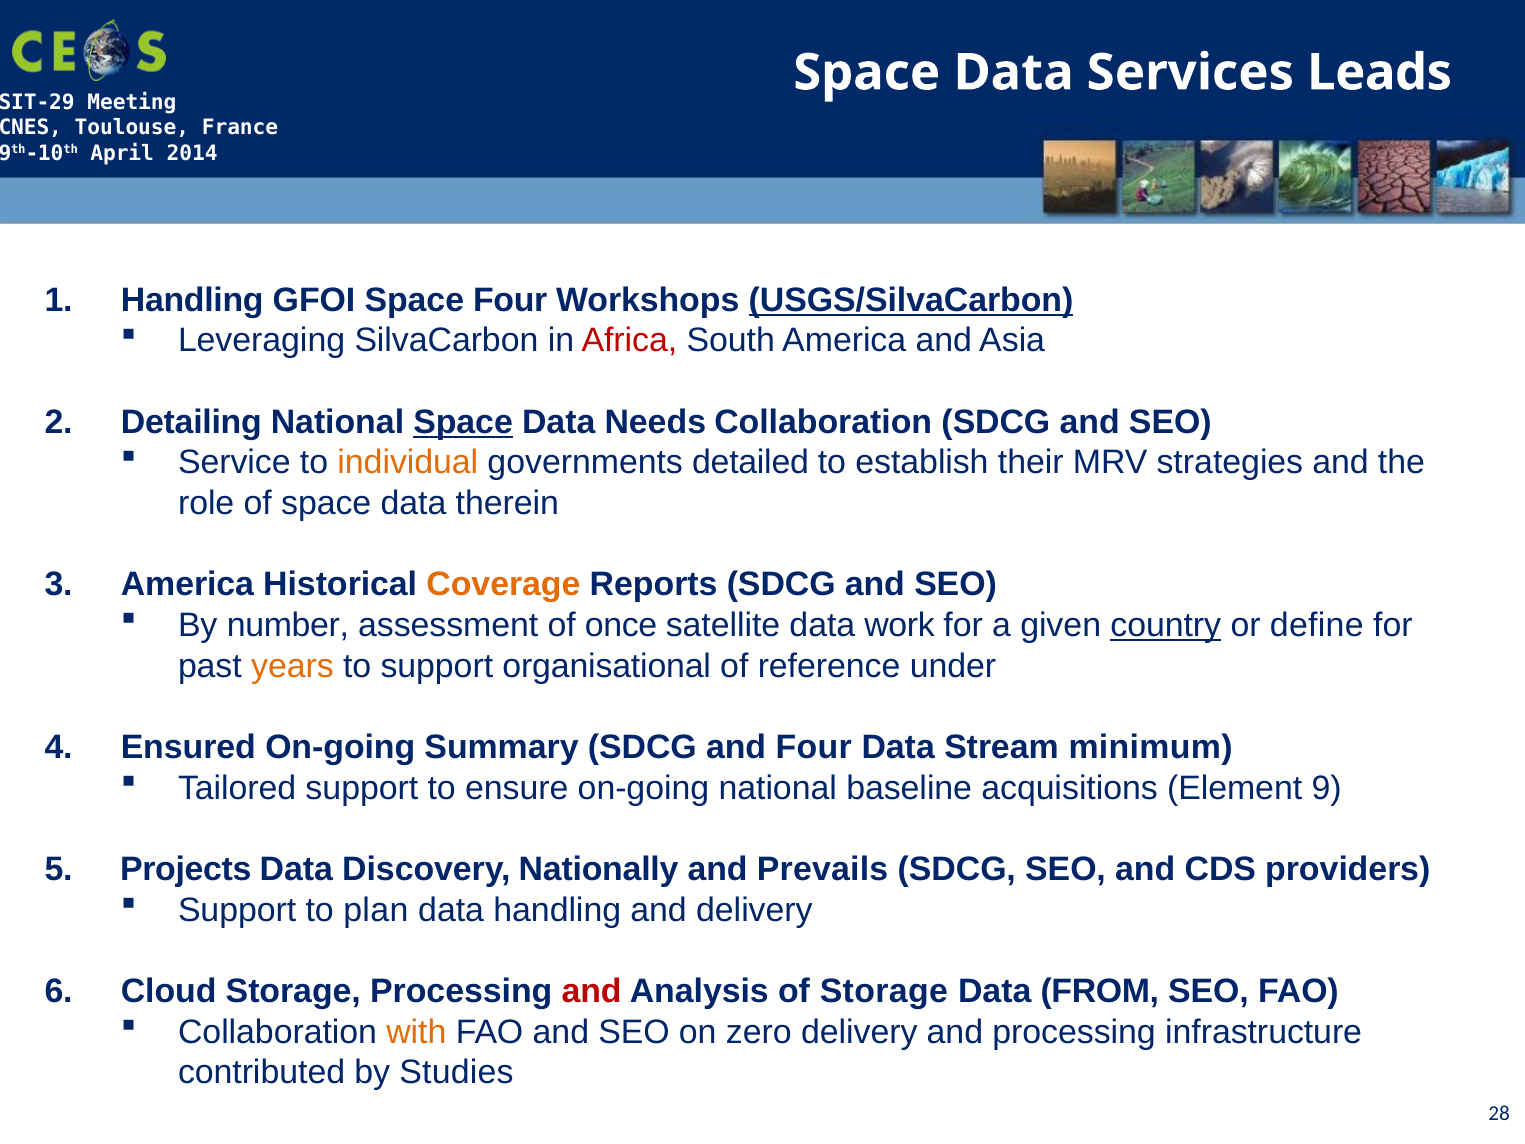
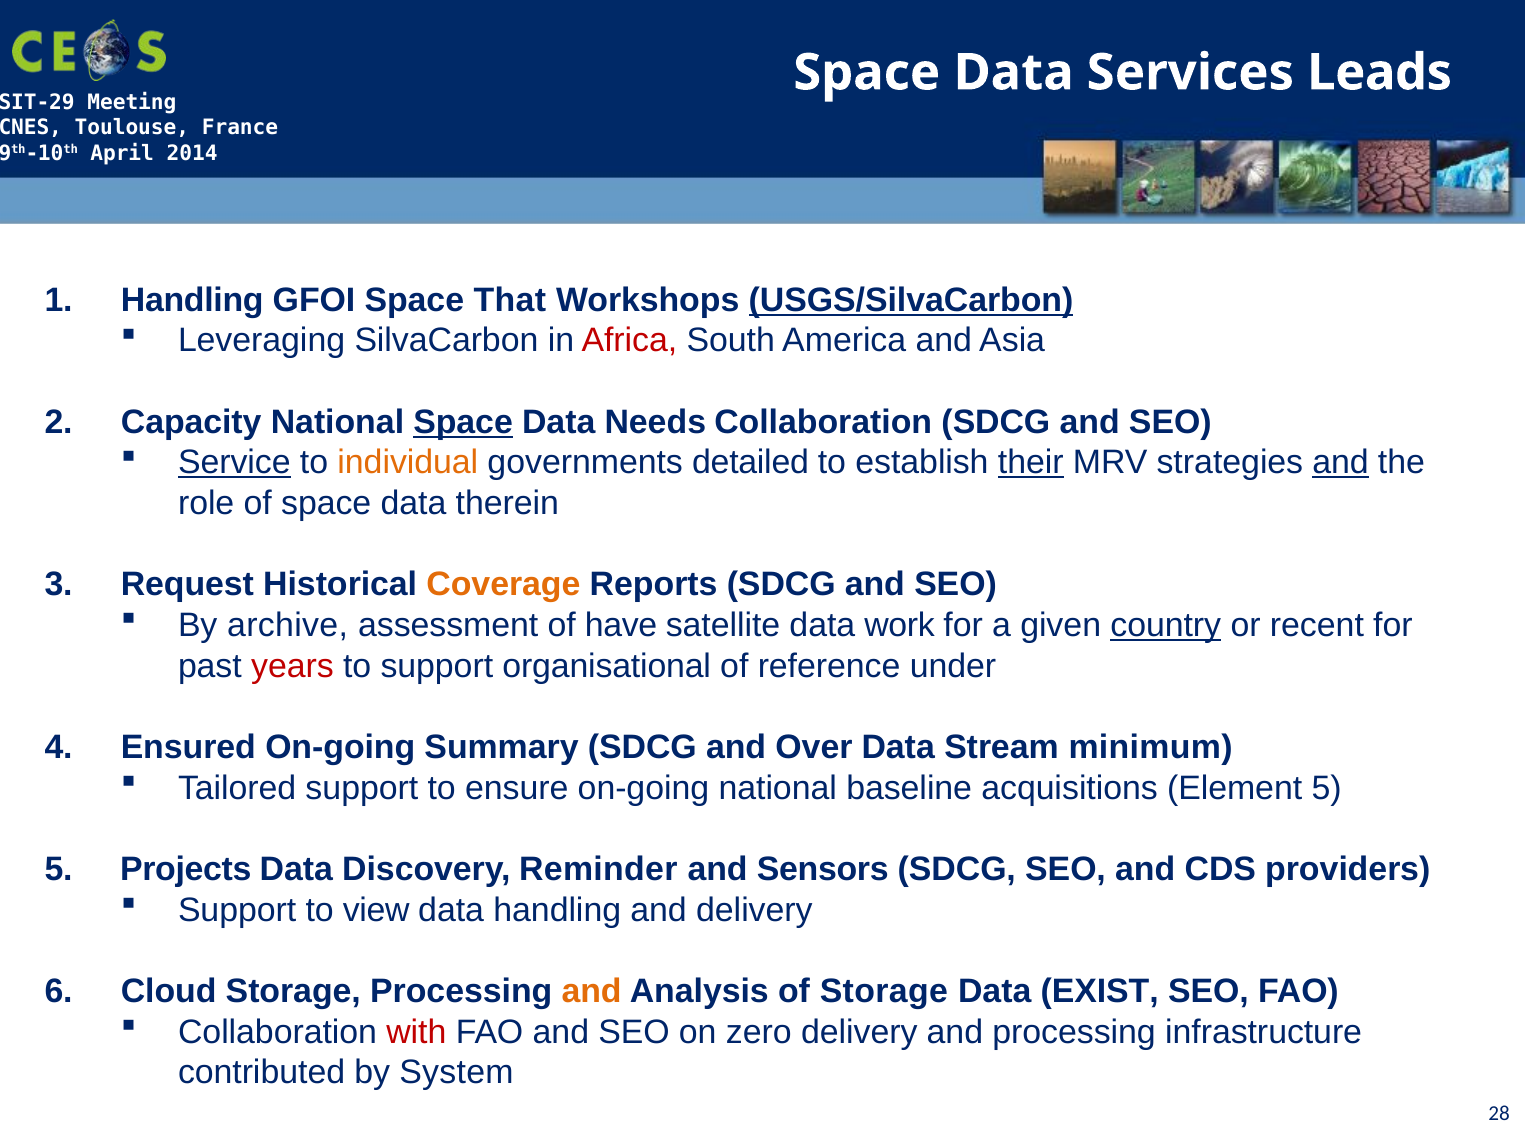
Space Four: Four -> That
Detailing: Detailing -> Capacity
Service underline: none -> present
their underline: none -> present
and at (1341, 463) underline: none -> present
3 America: America -> Request
number: number -> archive
once: once -> have
define: define -> recent
years colour: orange -> red
and Four: Four -> Over
Element 9: 9 -> 5
Nationally: Nationally -> Reminder
Prevails: Prevails -> Sensors
plan: plan -> view
and at (592, 991) colour: red -> orange
FROM: FROM -> EXIST
with colour: orange -> red
Studies: Studies -> System
